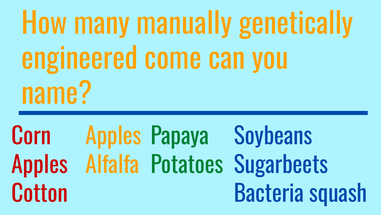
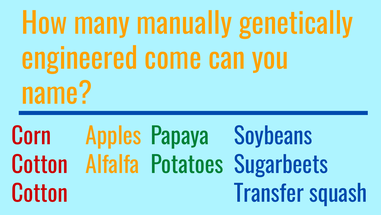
Apples at (40, 165): Apples -> Cotton
Bacteria: Bacteria -> Transfer
